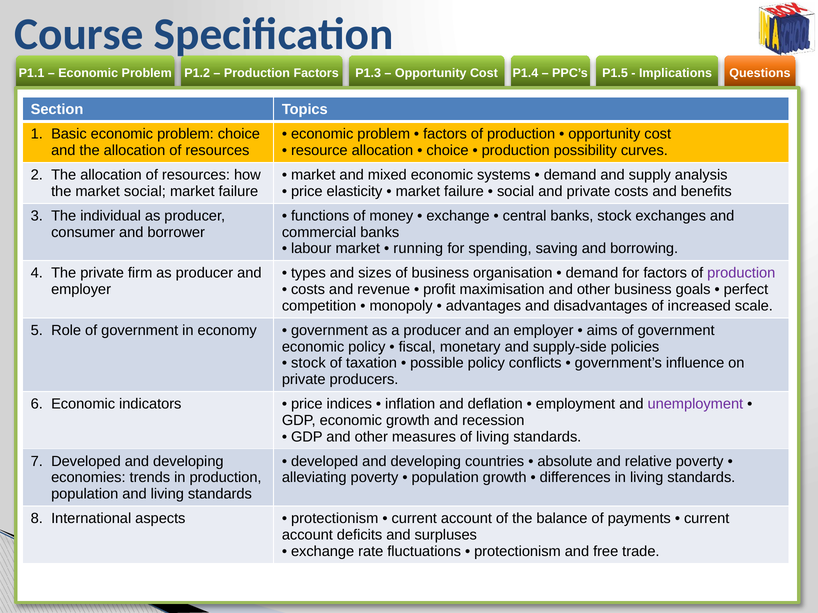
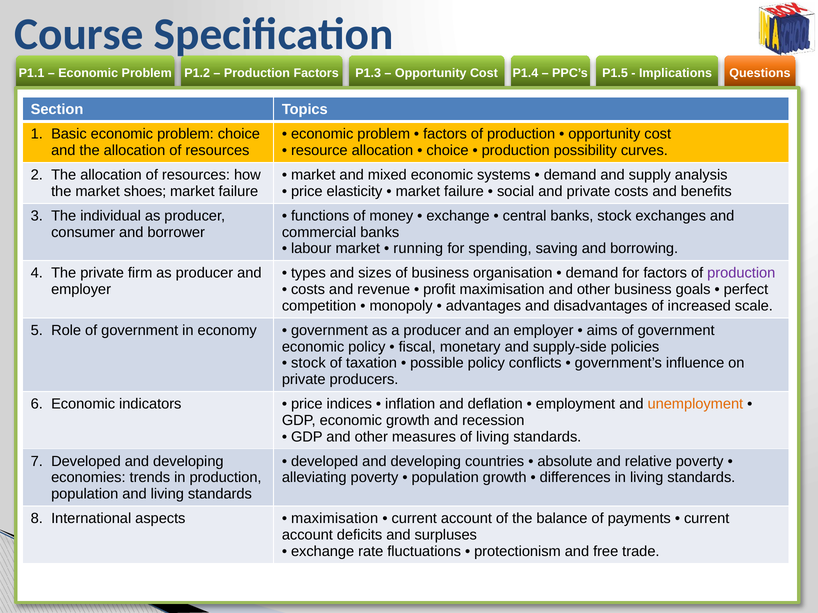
market social: social -> shoes
unemployment colour: purple -> orange
protectionism at (335, 519): protectionism -> maximisation
